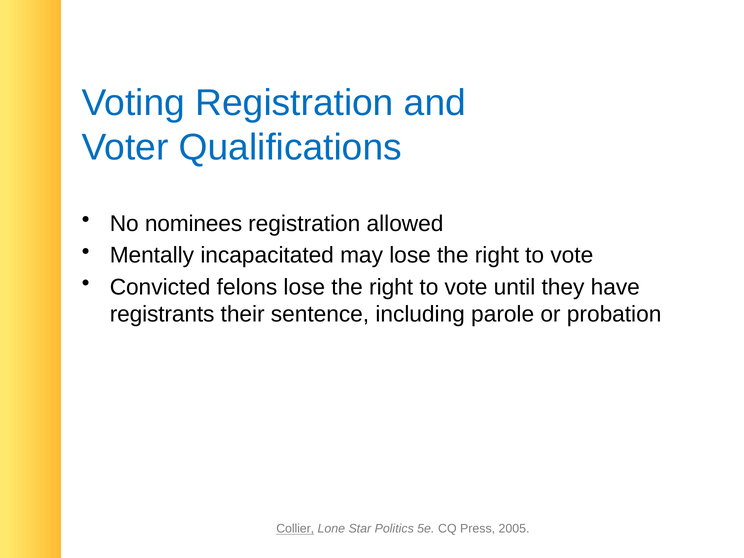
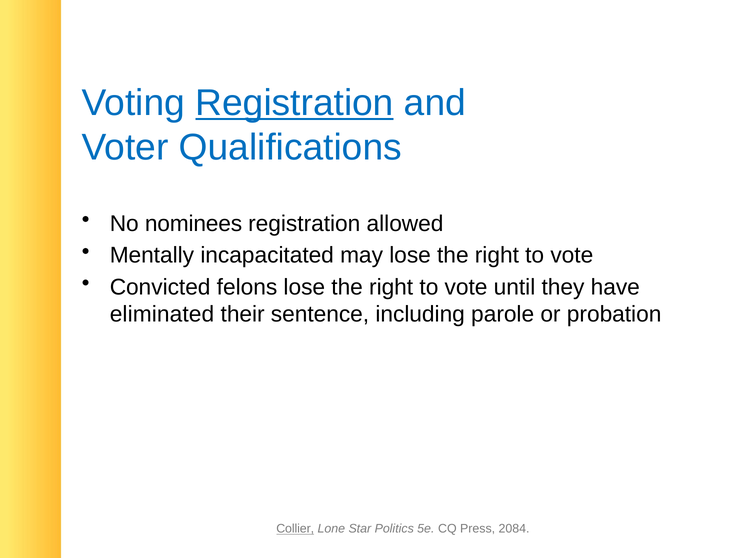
Registration at (294, 103) underline: none -> present
registrants: registrants -> eliminated
2005: 2005 -> 2084
